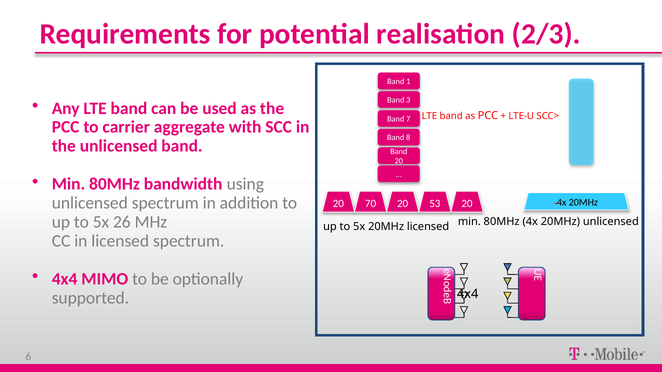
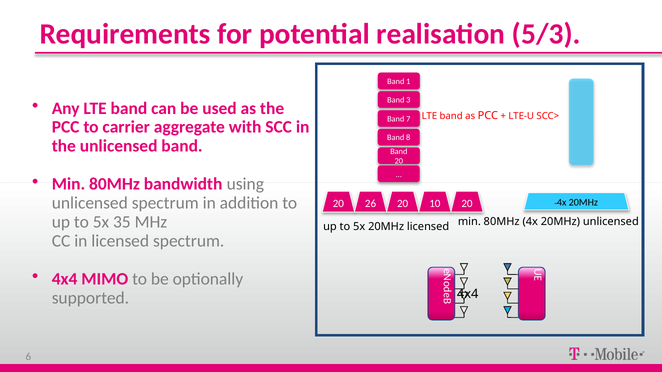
2/3: 2/3 -> 5/3
70: 70 -> 26
53: 53 -> 10
26: 26 -> 35
